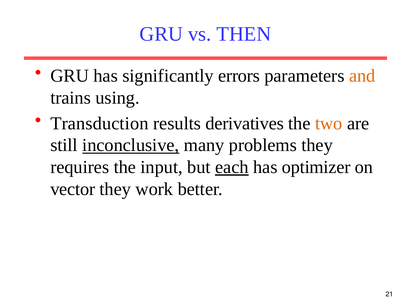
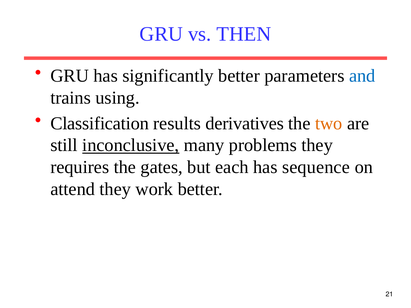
significantly errors: errors -> better
and colour: orange -> blue
Transduction: Transduction -> Classification
input: input -> gates
each underline: present -> none
optimizer: optimizer -> sequence
vector: vector -> attend
